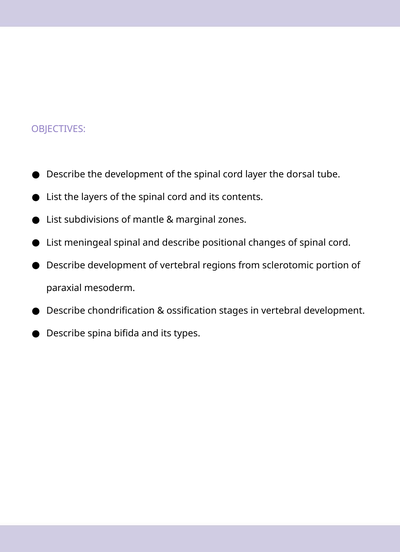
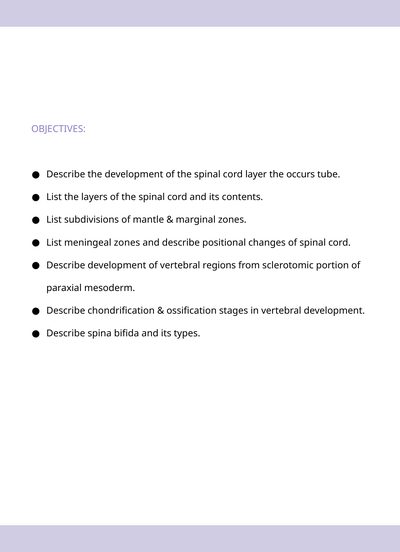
dorsal: dorsal -> occurs
meningeal spinal: spinal -> zones
